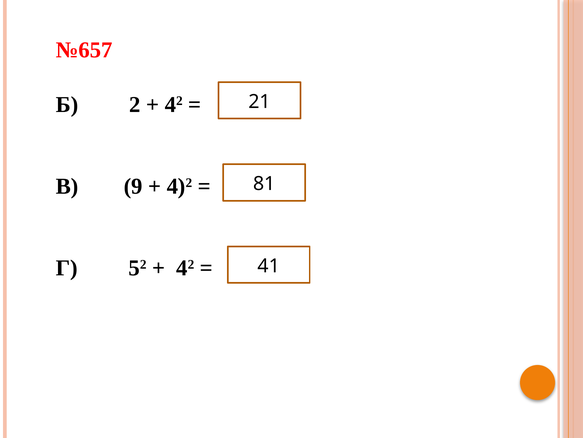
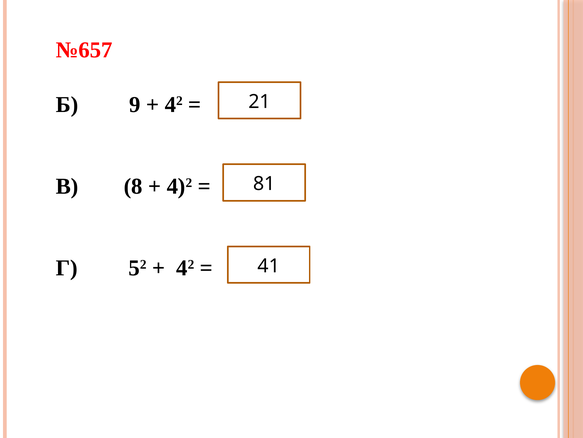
2: 2 -> 9
9: 9 -> 8
